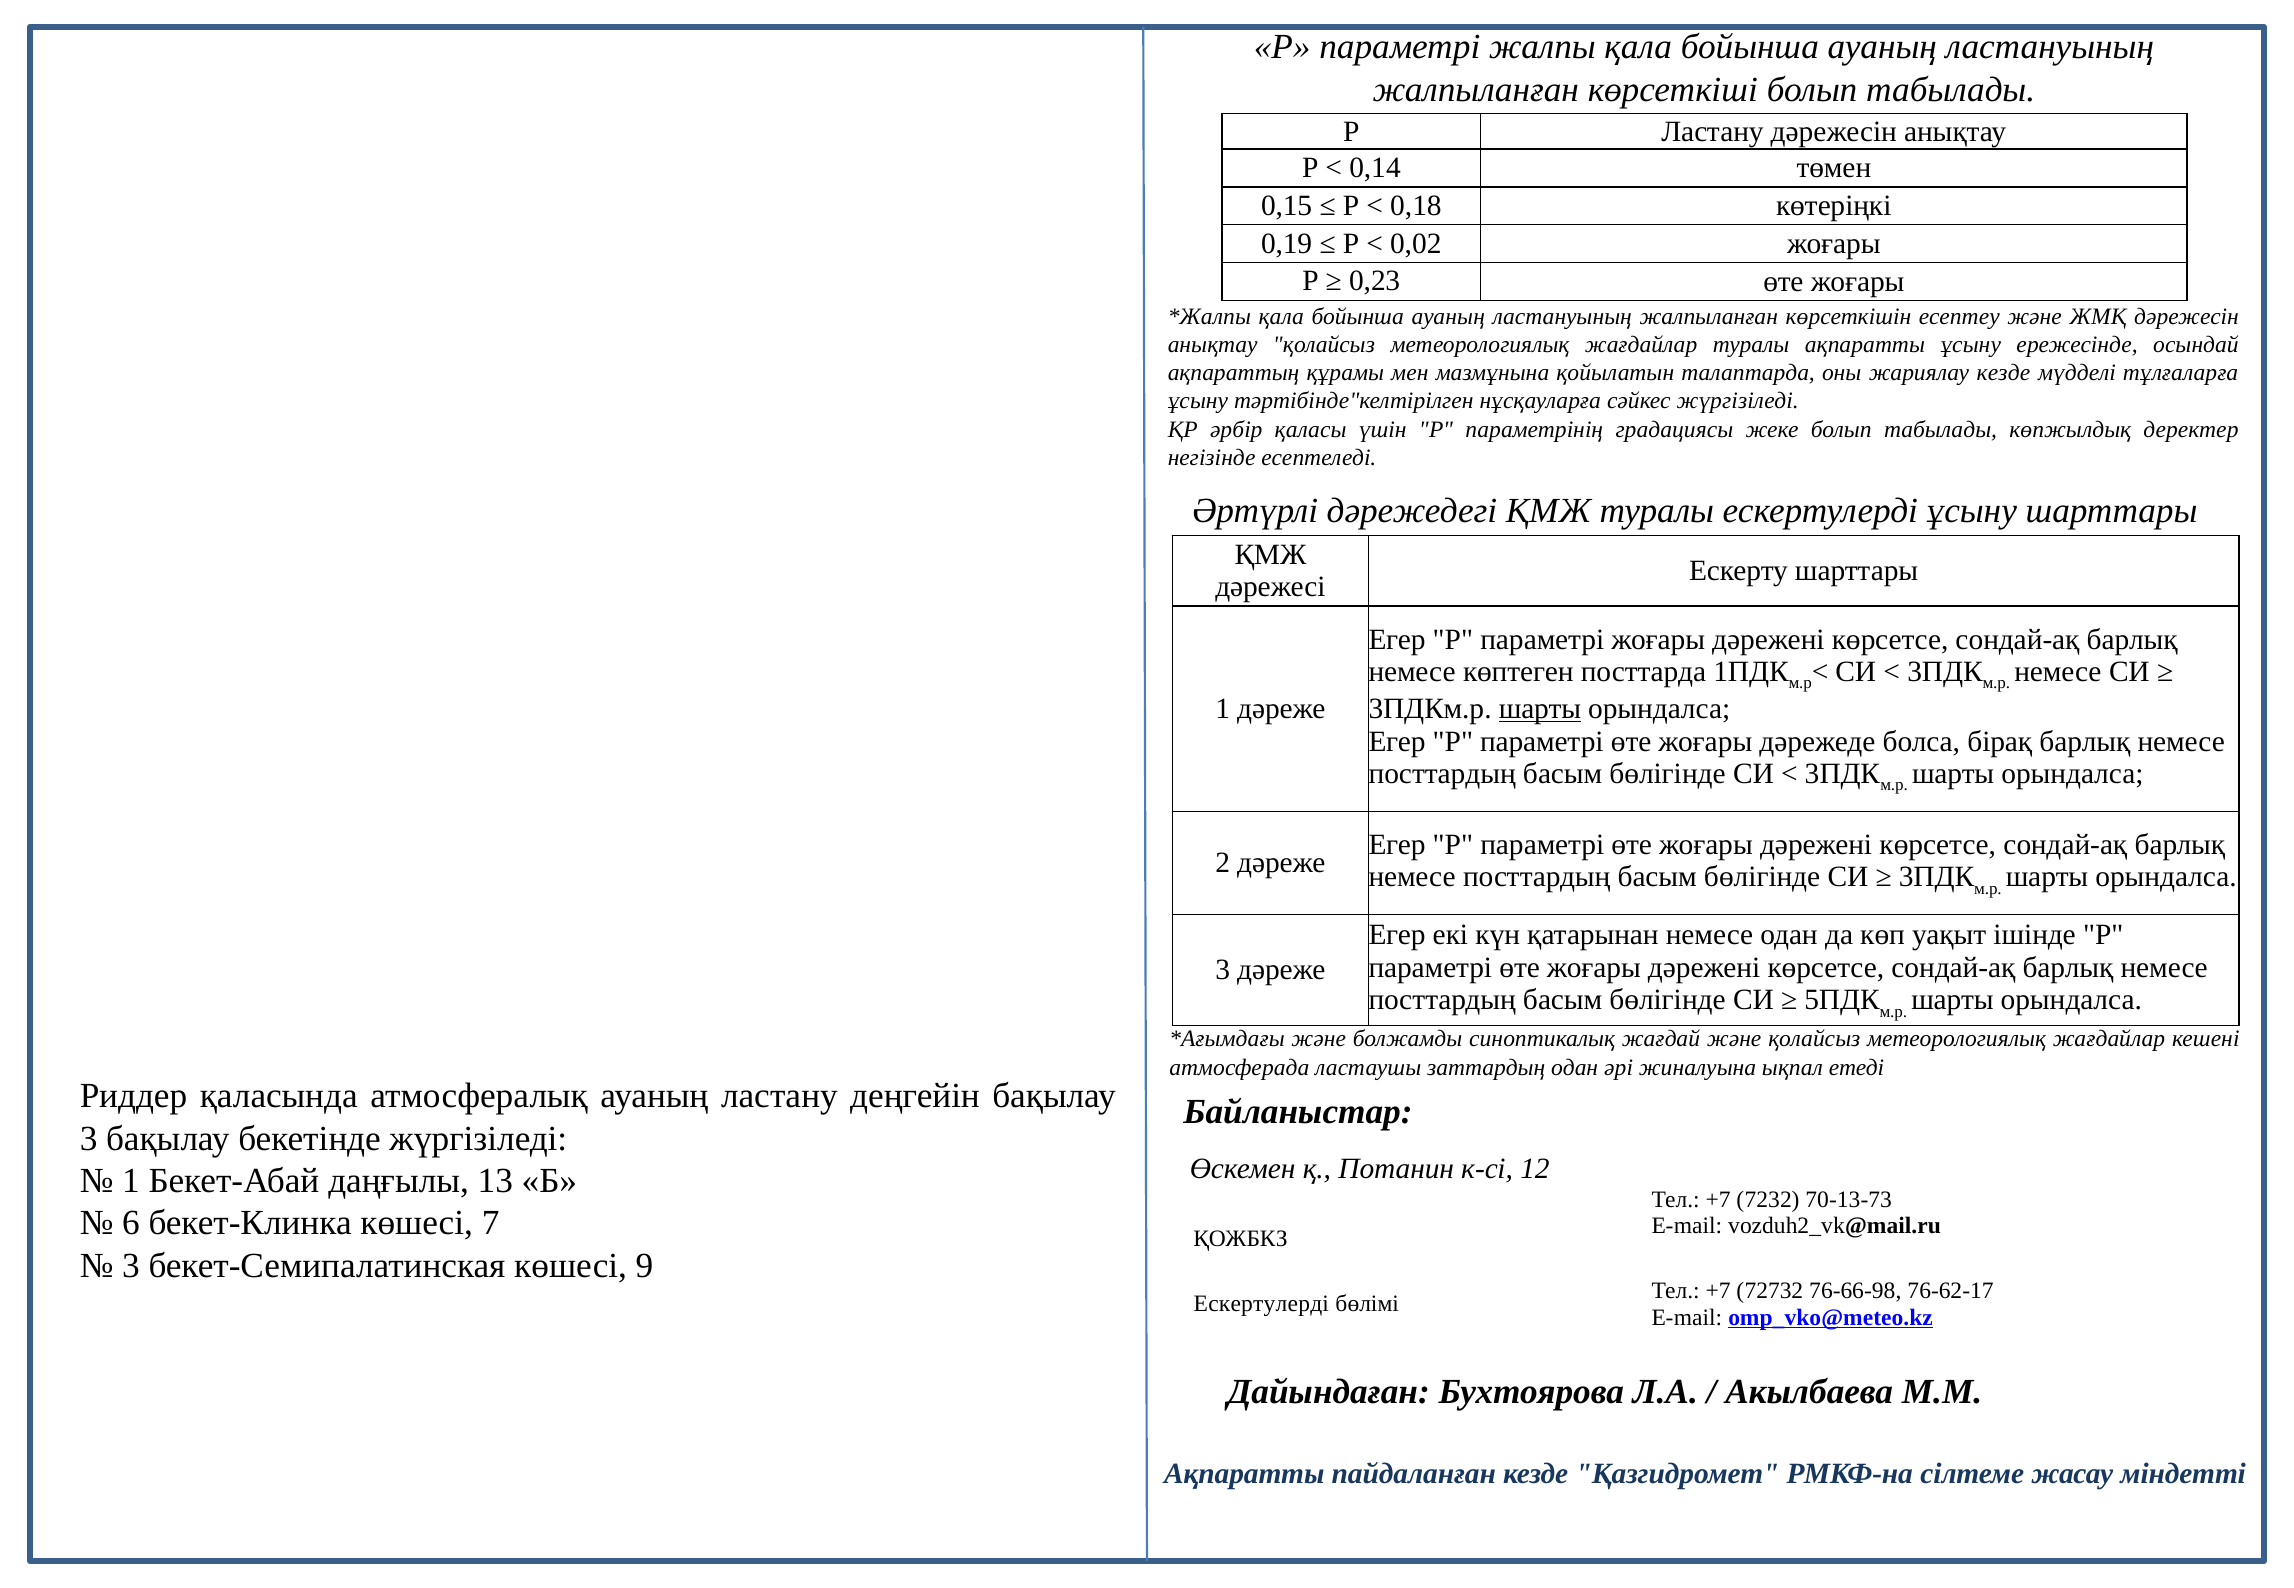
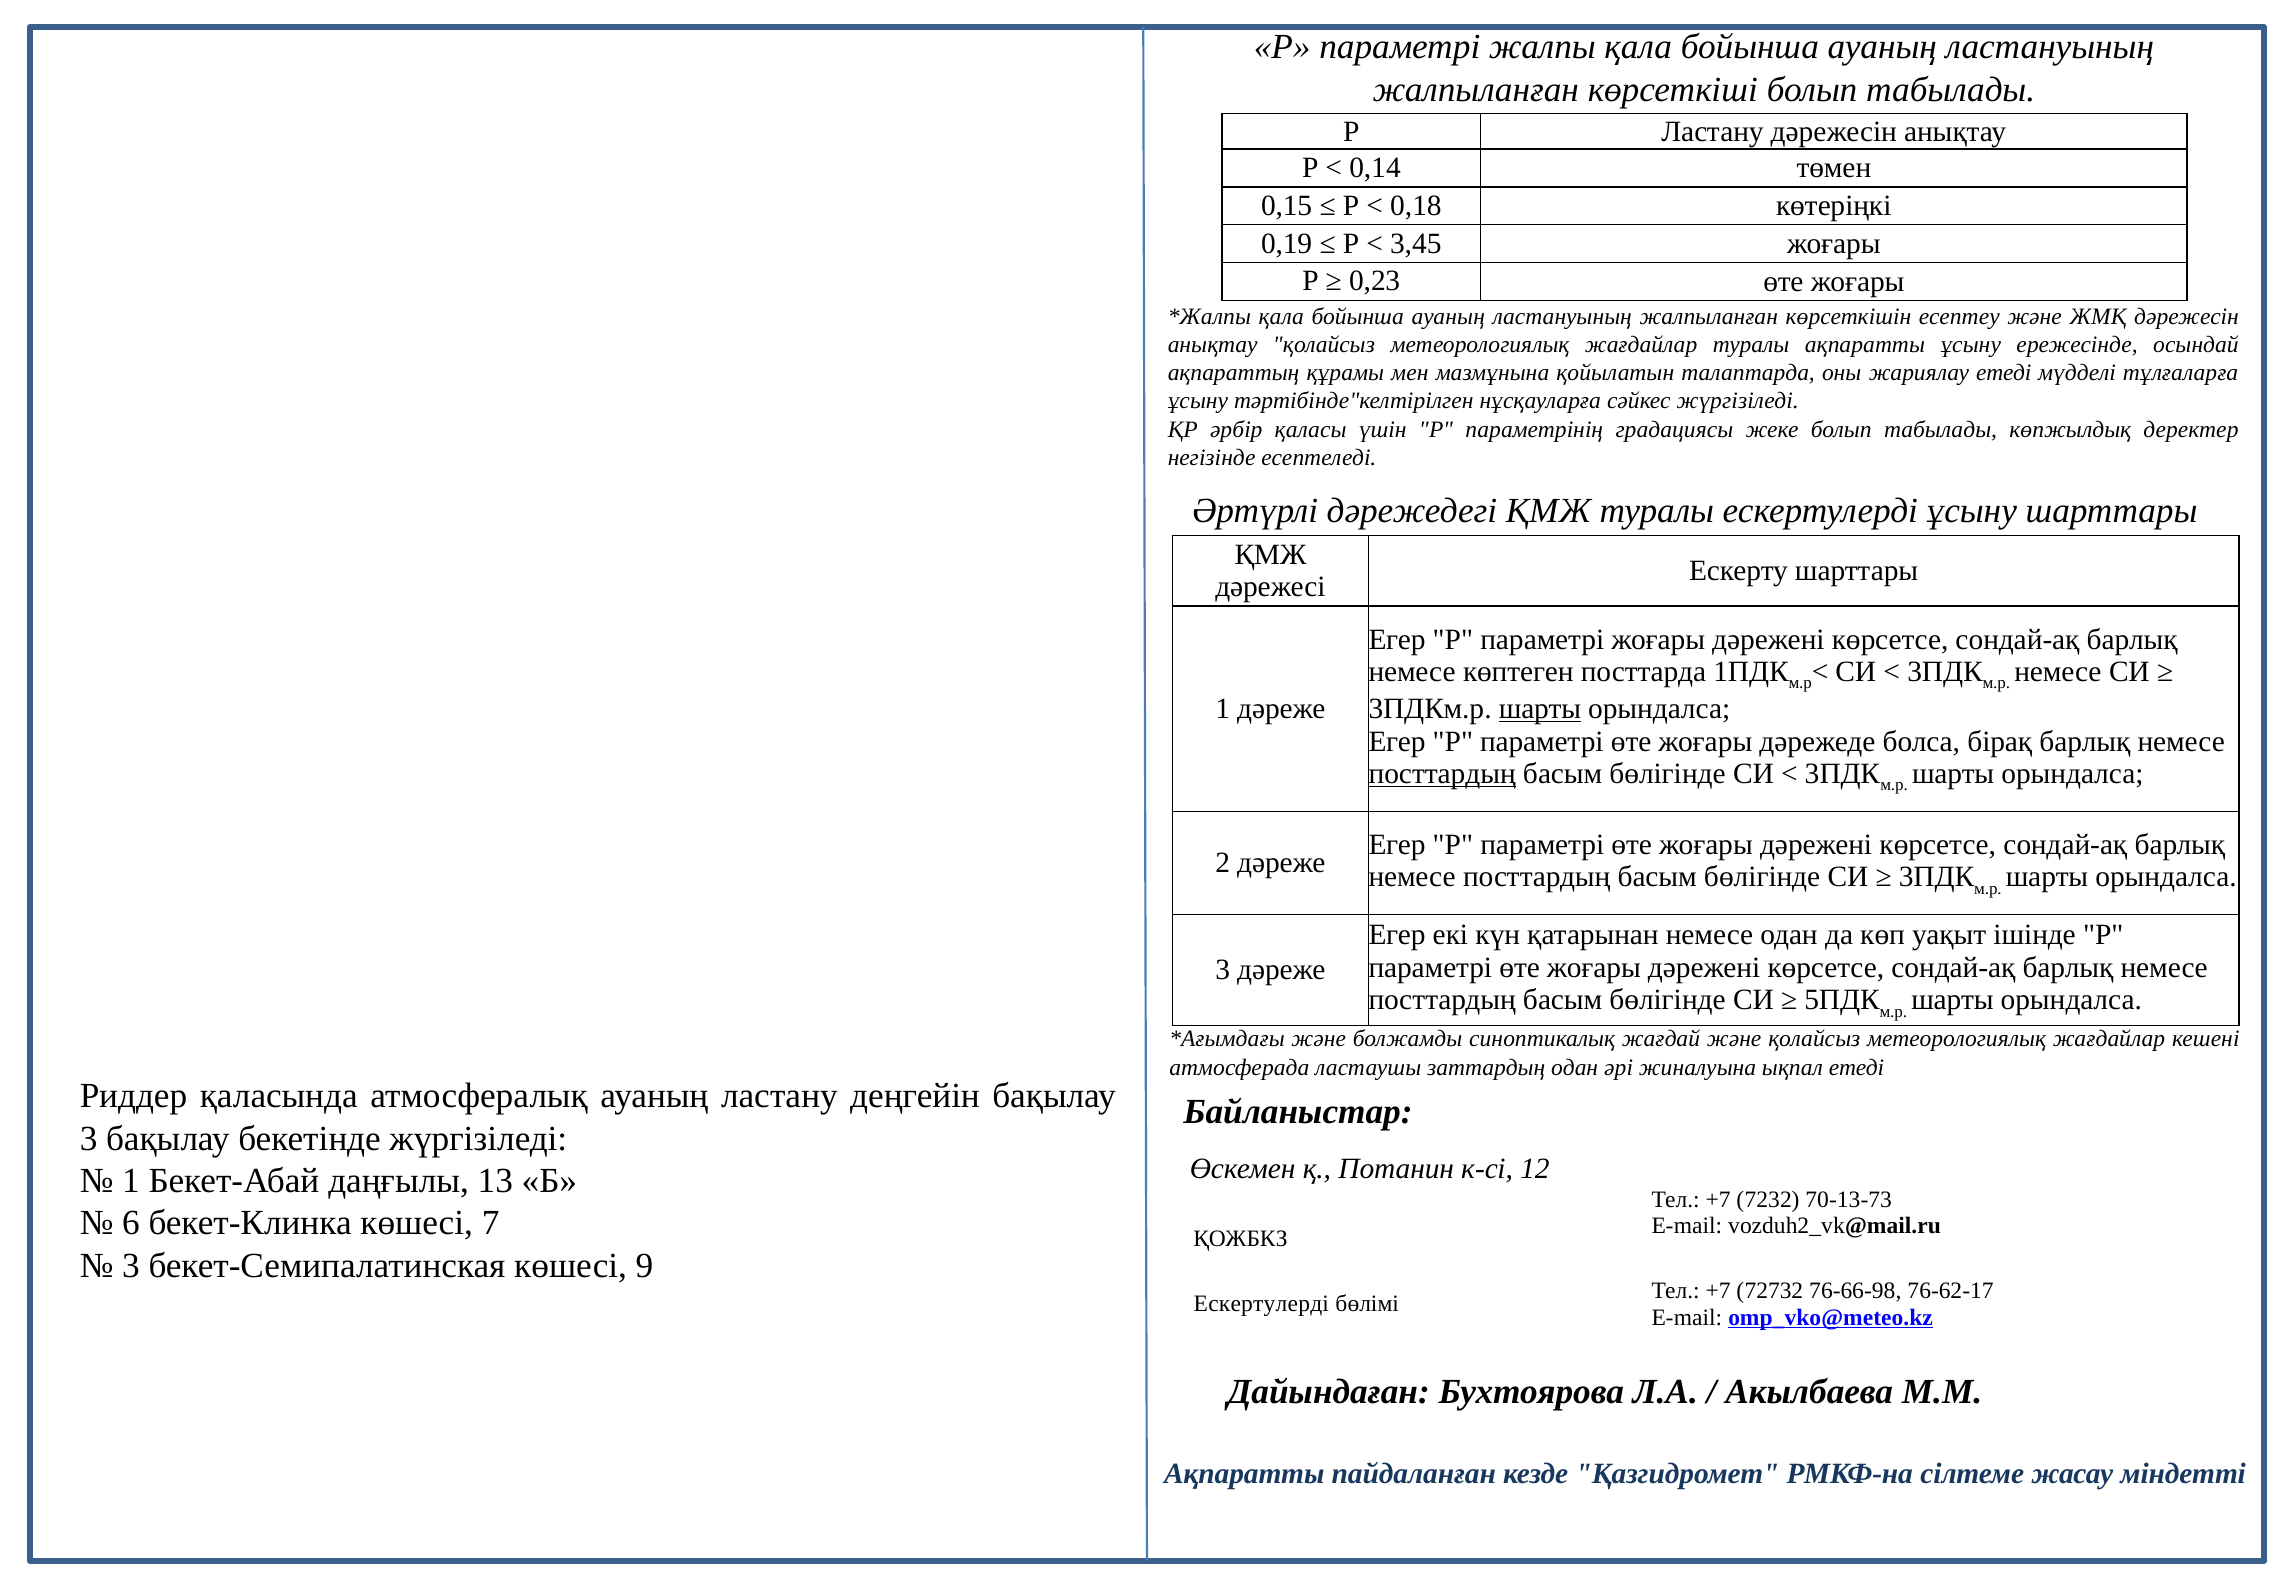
0,02: 0,02 -> 3,45
жариялау кезде: кезде -> етеді
посттардың at (1442, 774) underline: none -> present
